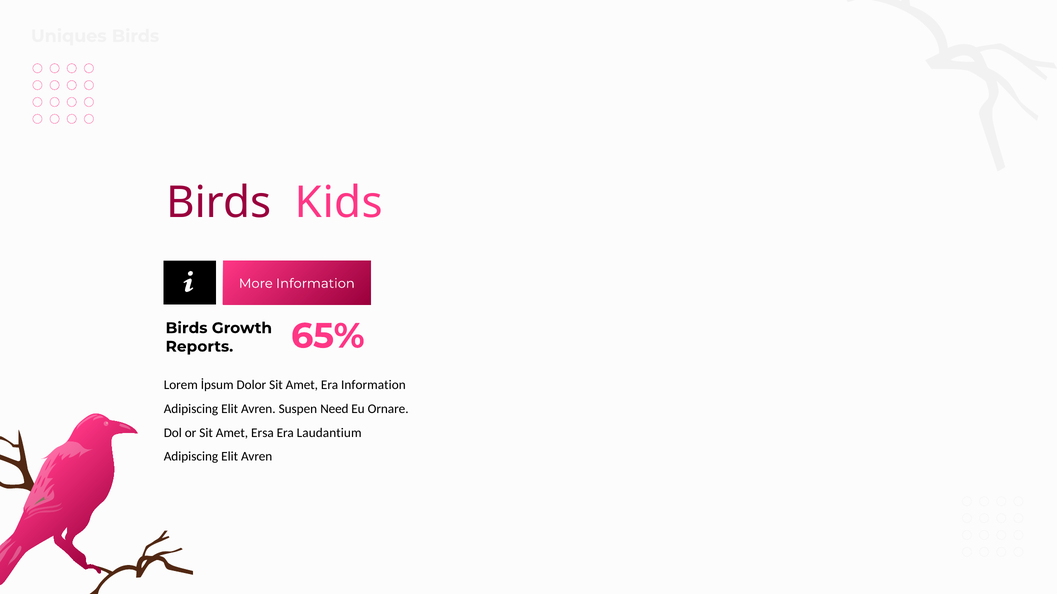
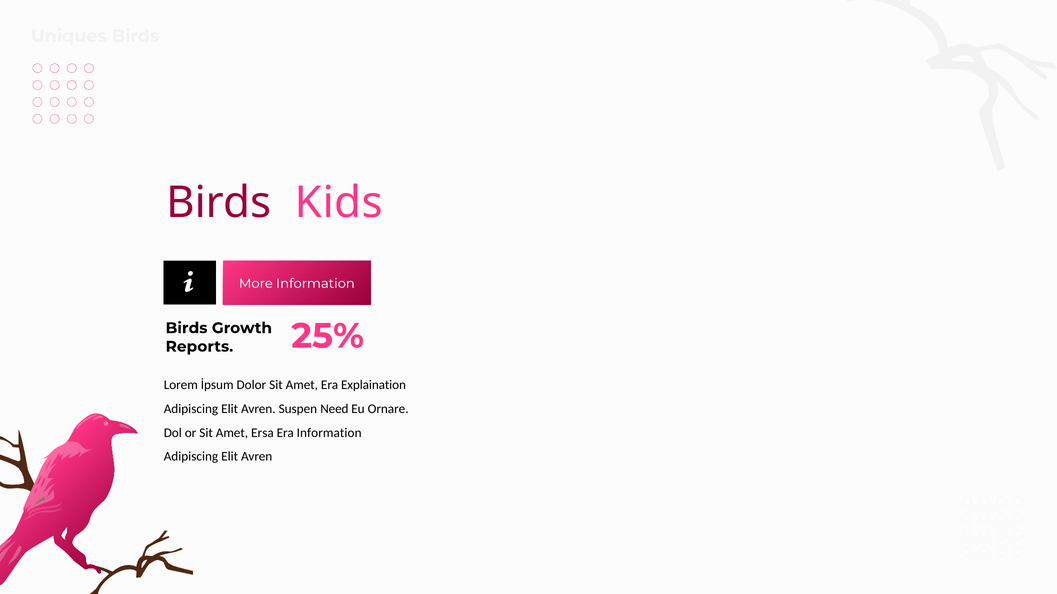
65%: 65% -> 25%
Era Information: Information -> Explaination
Era Laudantium: Laudantium -> Information
